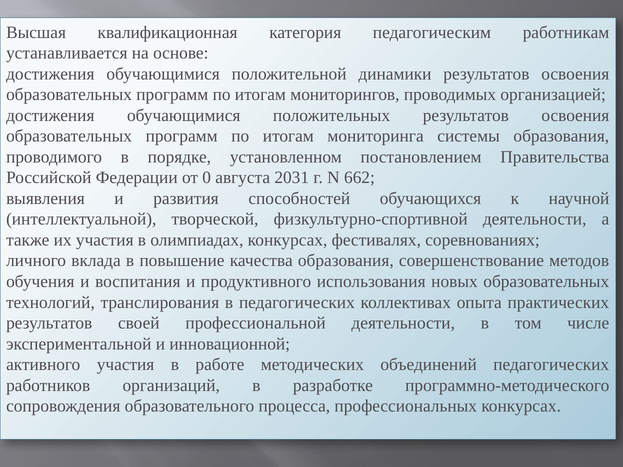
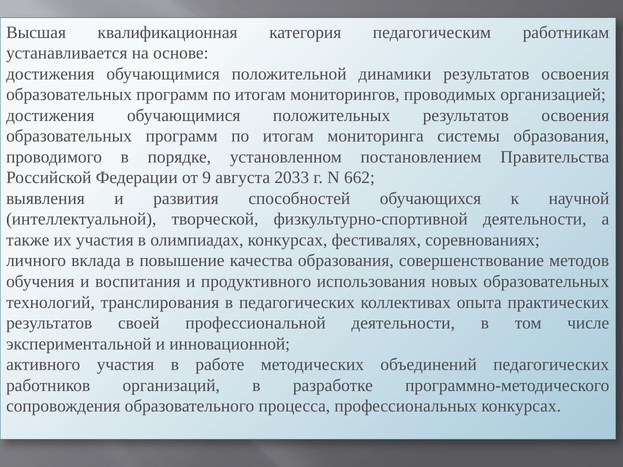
0: 0 -> 9
2031: 2031 -> 2033
